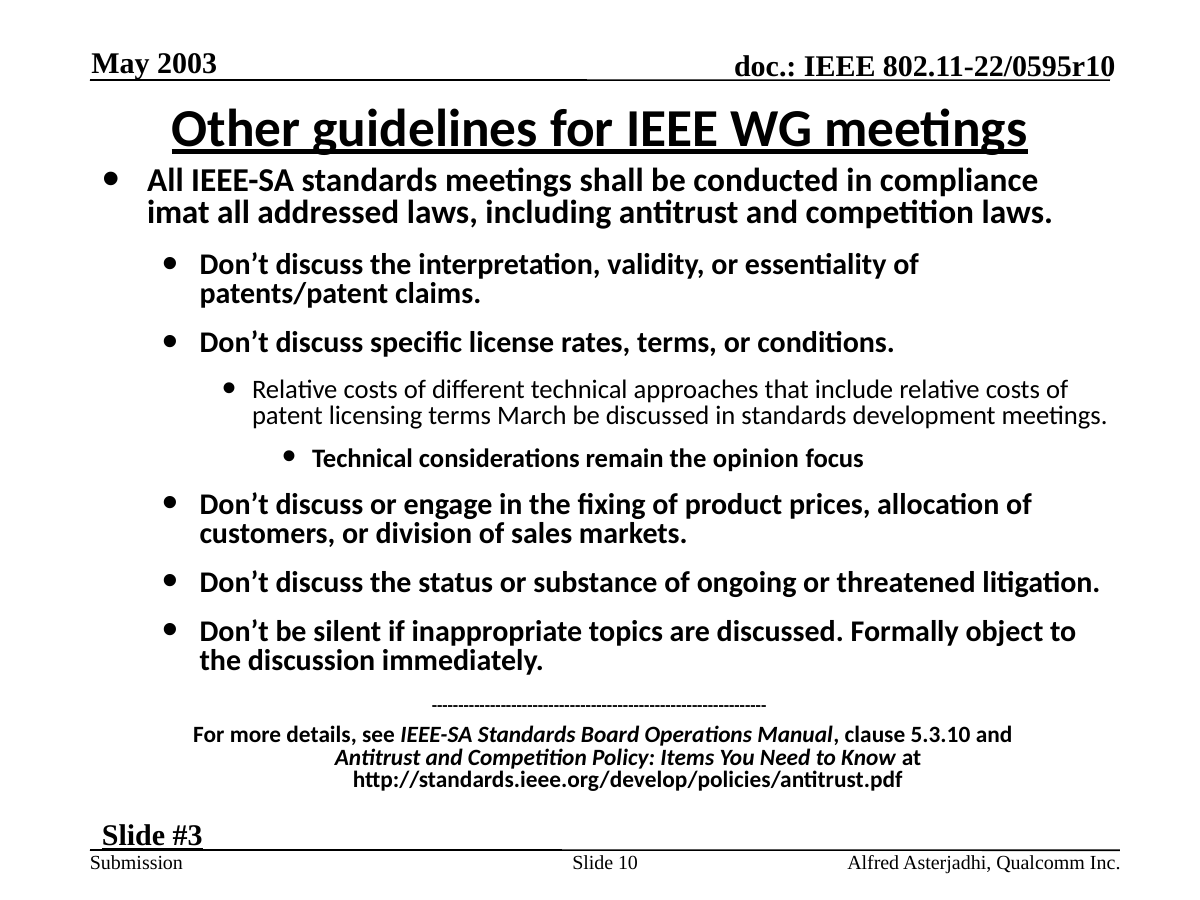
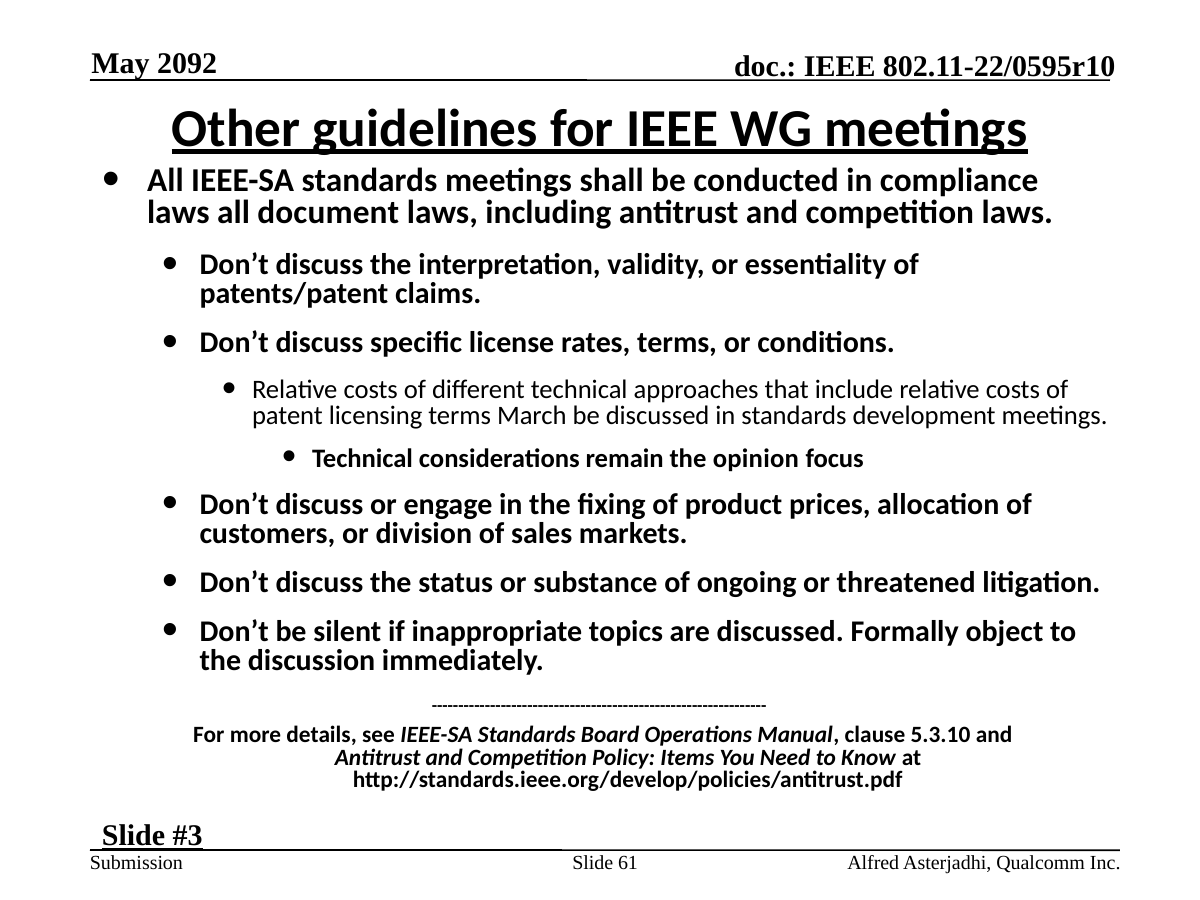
2003: 2003 -> 2092
imat at (178, 213): imat -> laws
addressed: addressed -> document
10: 10 -> 61
